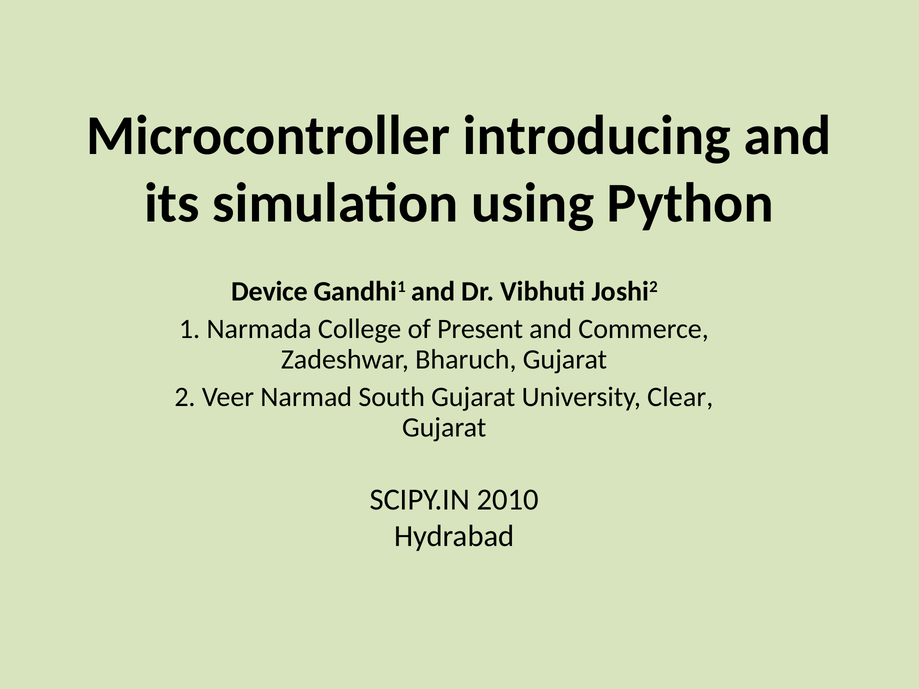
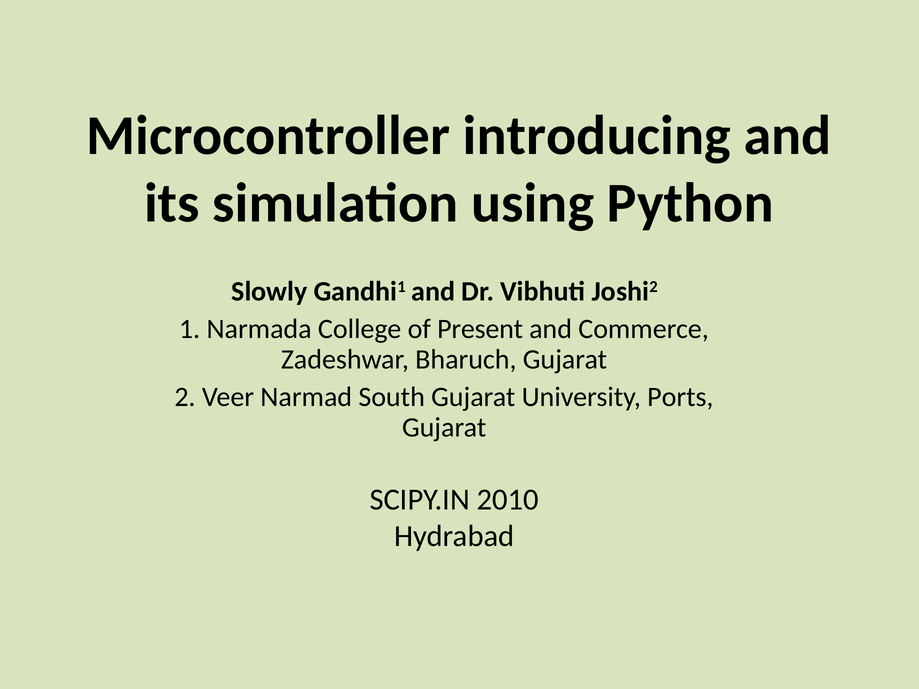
Device: Device -> Slowly
Clear: Clear -> Ports
